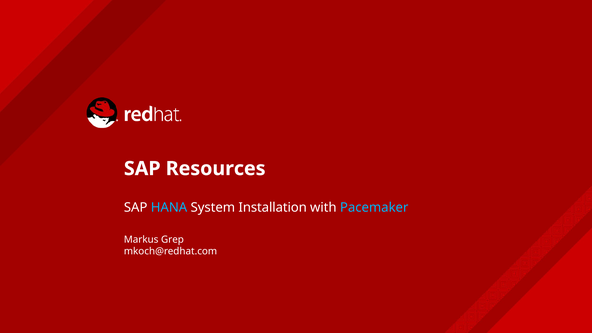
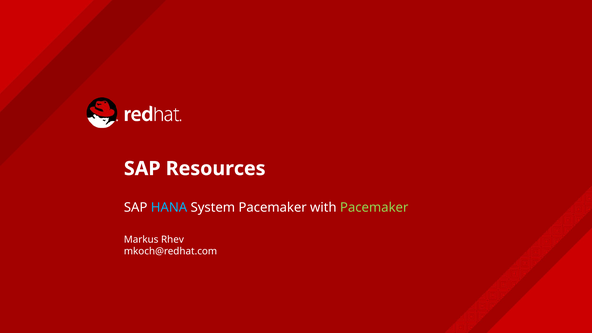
System Installation: Installation -> Pacemaker
Pacemaker at (374, 208) colour: light blue -> light green
Grep: Grep -> Rhev
